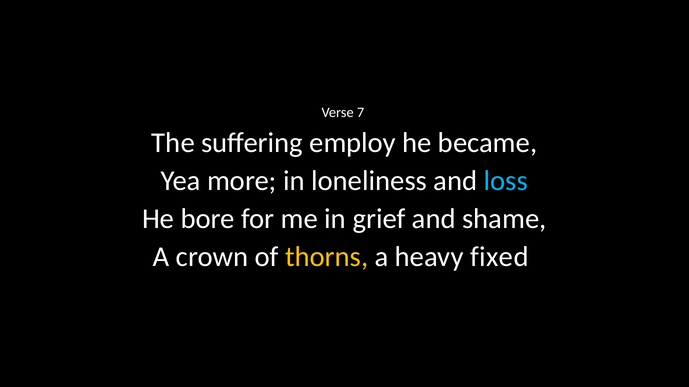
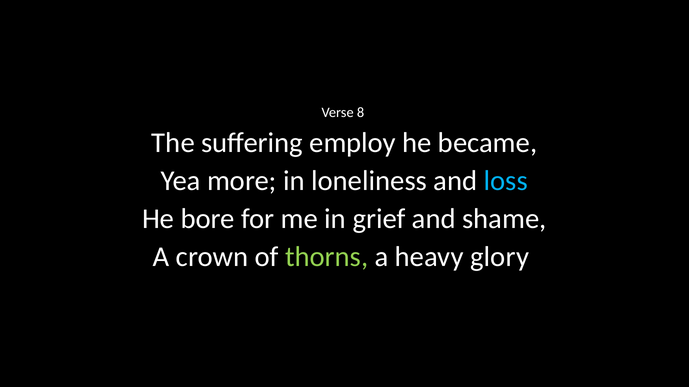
7: 7 -> 8
thorns colour: yellow -> light green
fixed: fixed -> glory
